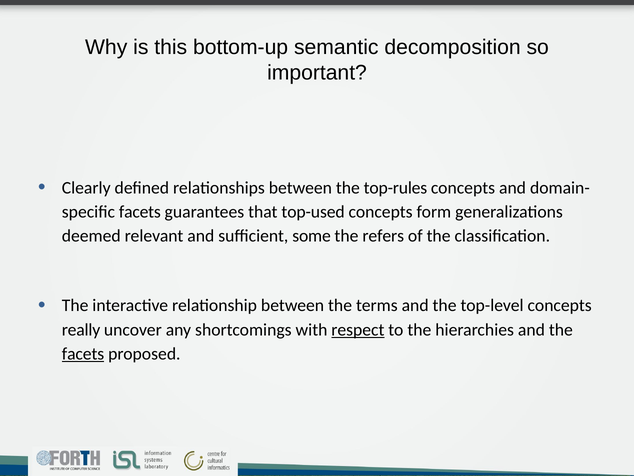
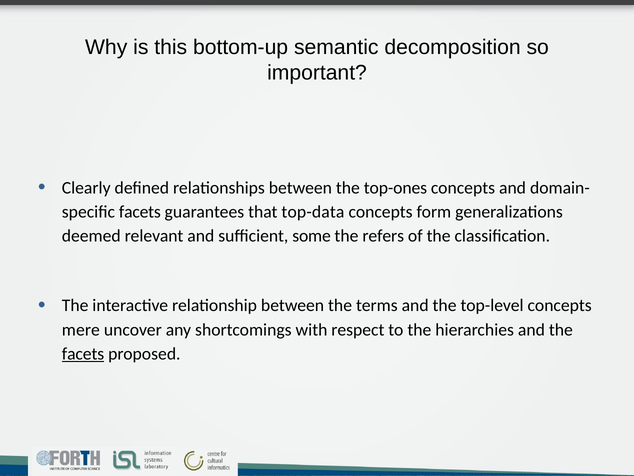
top-rules: top-rules -> top-ones
top-used: top-used -> top-data
really: really -> mere
respect underline: present -> none
